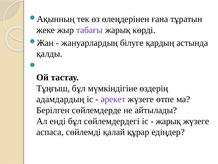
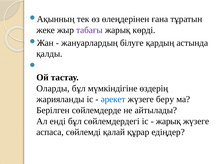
Тұңғыш: Тұңғыш -> Оларды
адамдардың: адамдардың -> жарияланды
әрекет colour: purple -> blue
өтпе: өтпе -> беру
